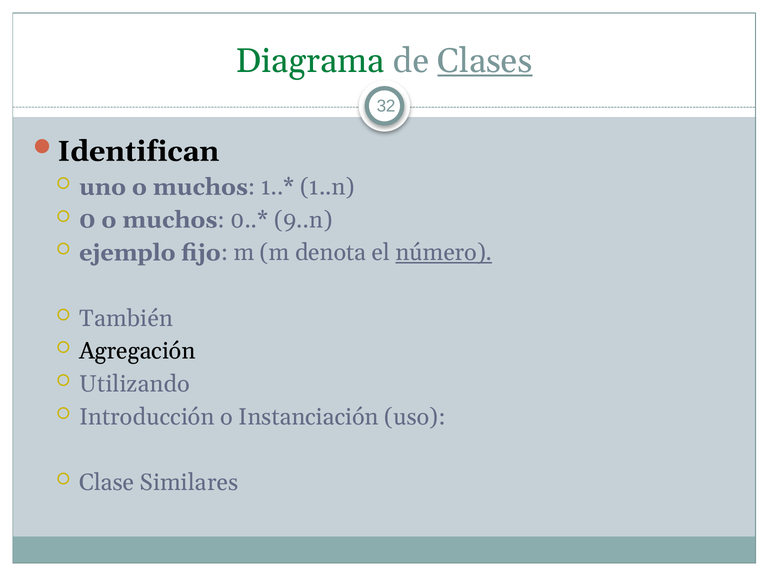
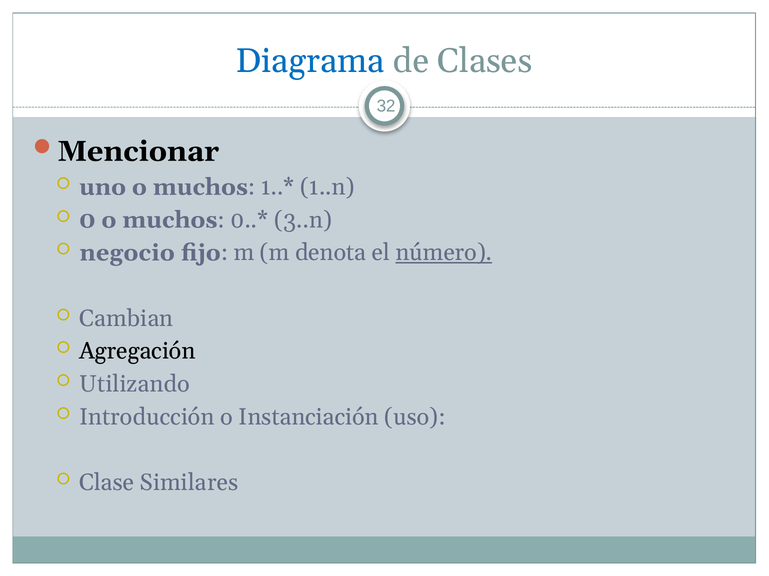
Diagrama colour: green -> blue
Clases underline: present -> none
Identifican: Identifican -> Mencionar
9..n: 9..n -> 3..n
ejemplo: ejemplo -> negocio
También: También -> Cambian
